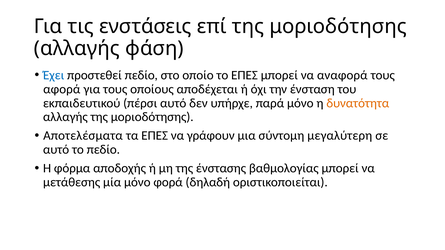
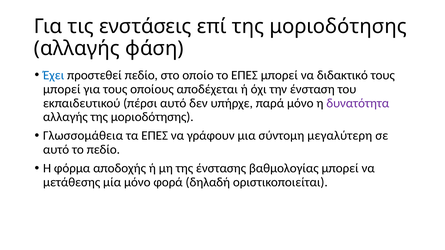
αναφορά: αναφορά -> διδακτικό
αφορά at (62, 89): αφορά -> μπορεί
δυνατότητα colour: orange -> purple
Αποτελέσματα: Αποτελέσματα -> Γλωσσομάθεια
